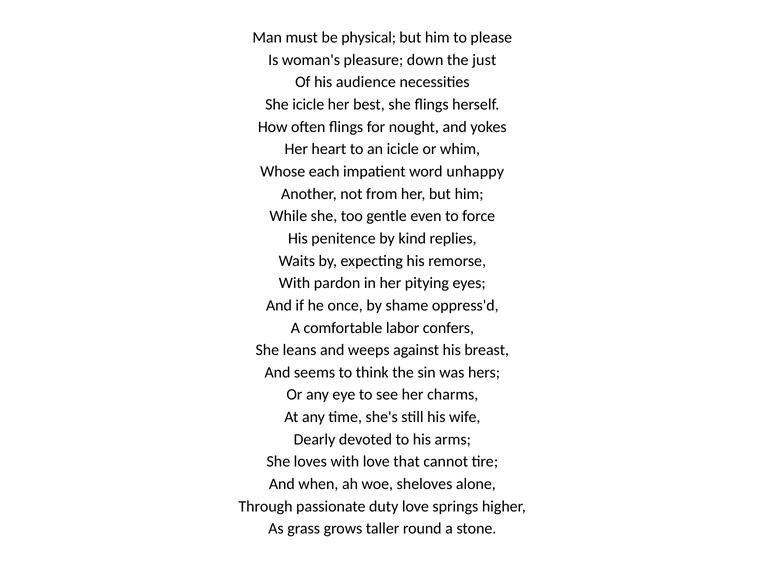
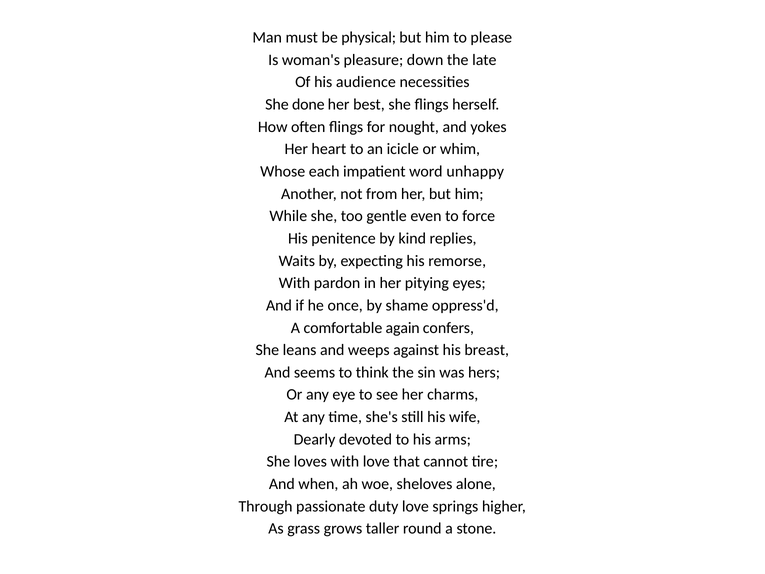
just: just -> late
She icicle: icicle -> done
labor: labor -> again
